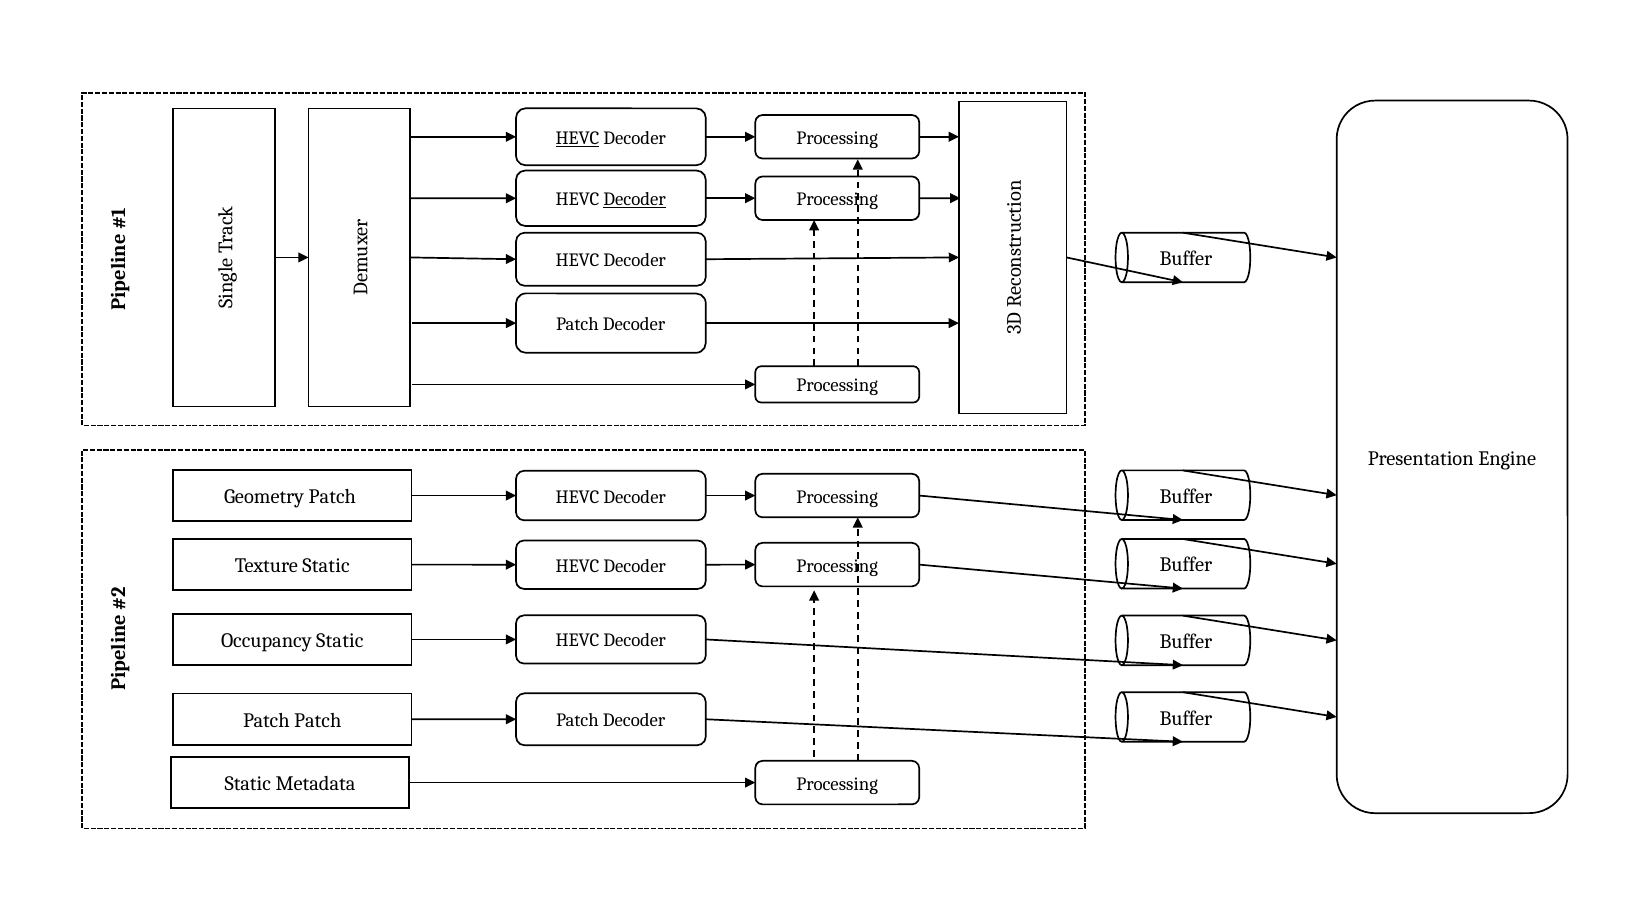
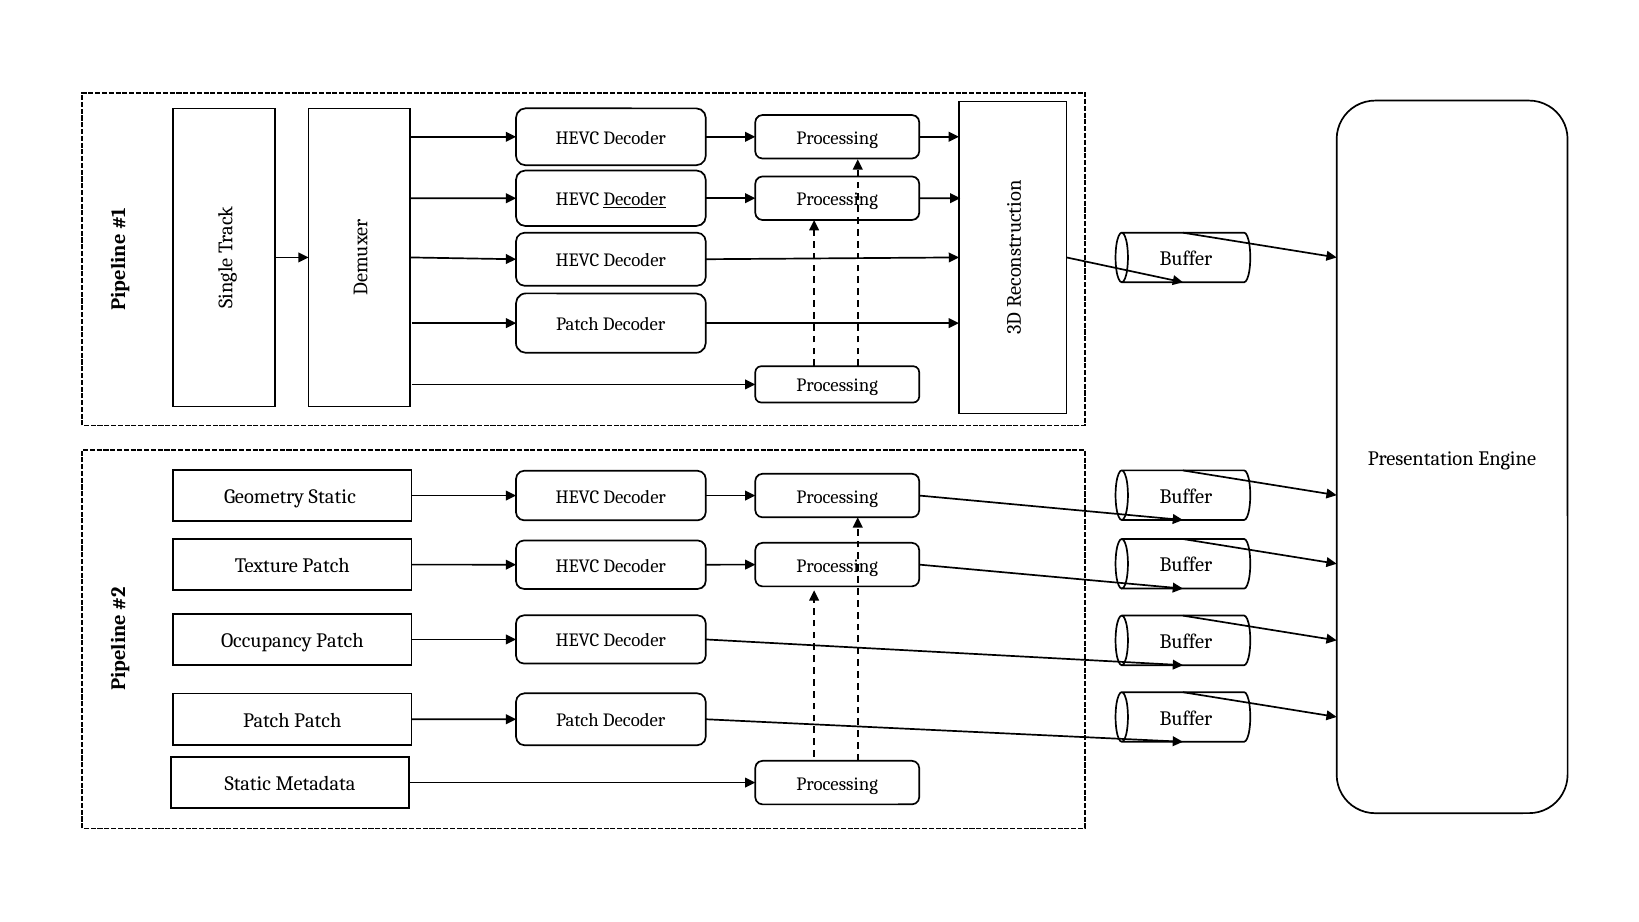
HEVC at (577, 138) underline: present -> none
Geometry Patch: Patch -> Static
Texture Static: Static -> Patch
Occupancy Static: Static -> Patch
